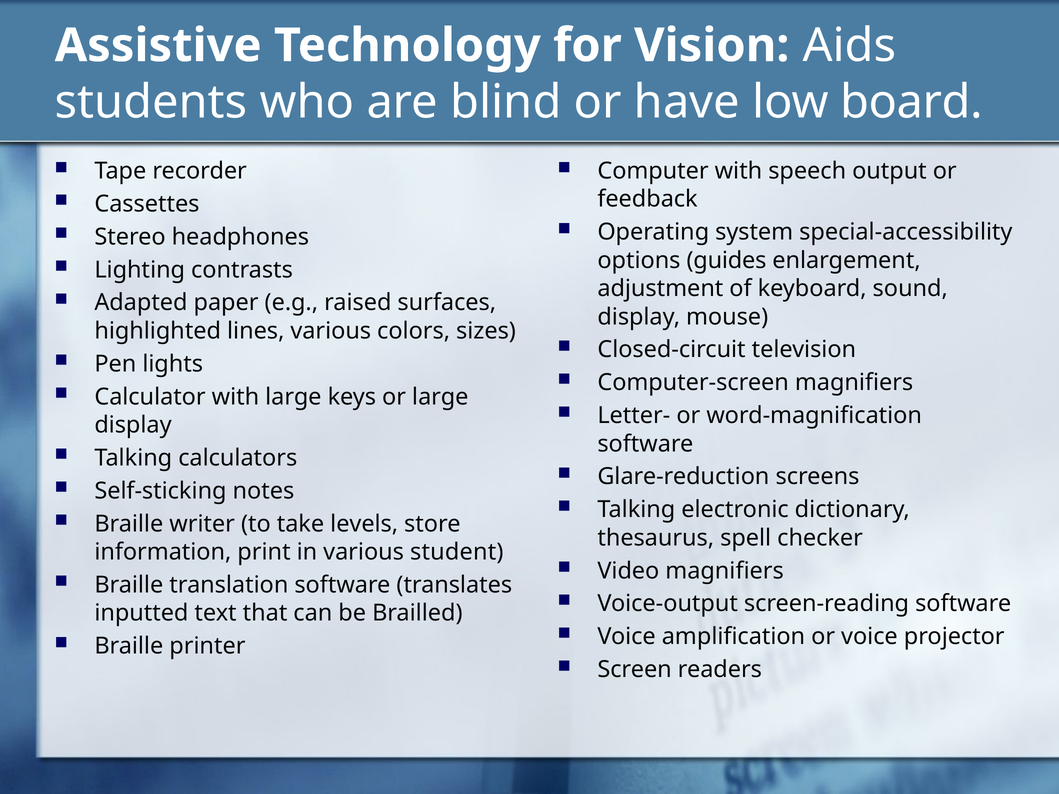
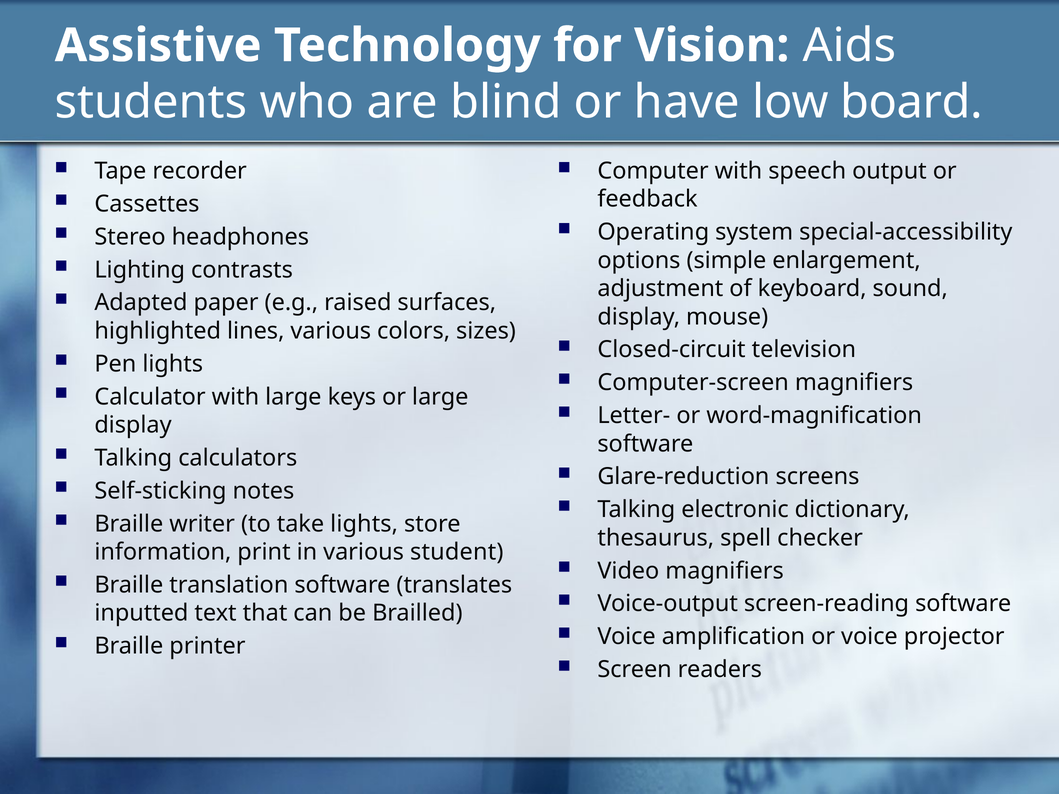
guides: guides -> simple
take levels: levels -> lights
